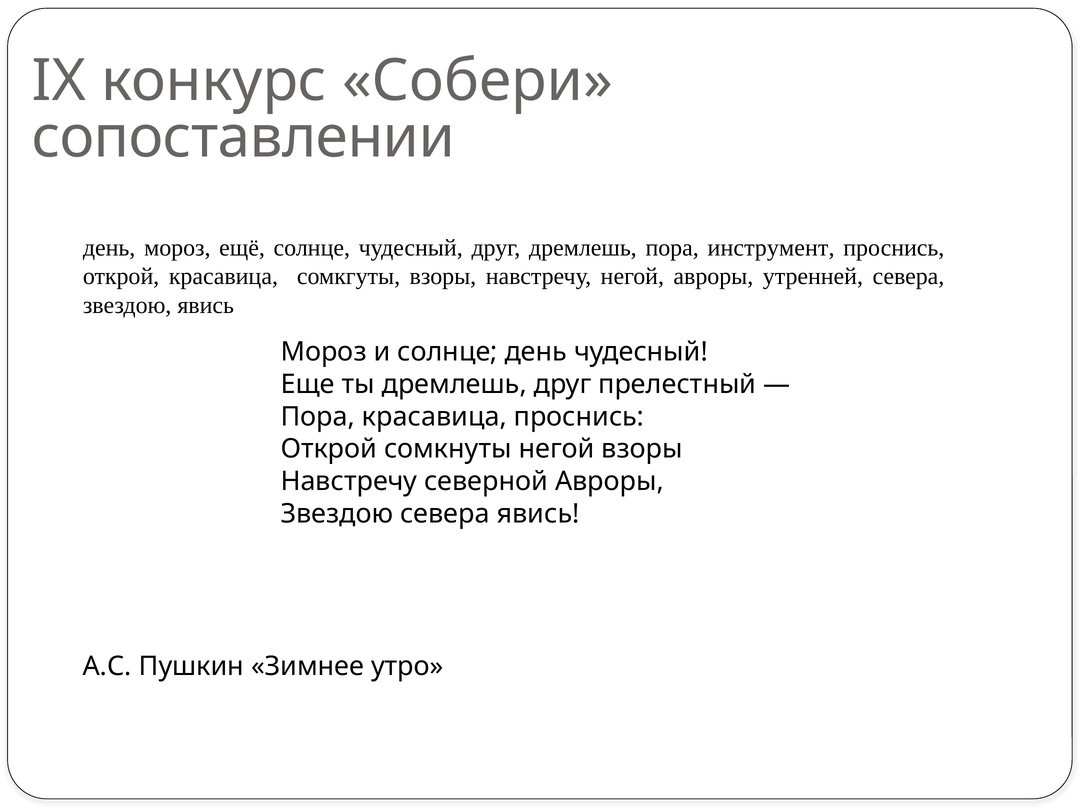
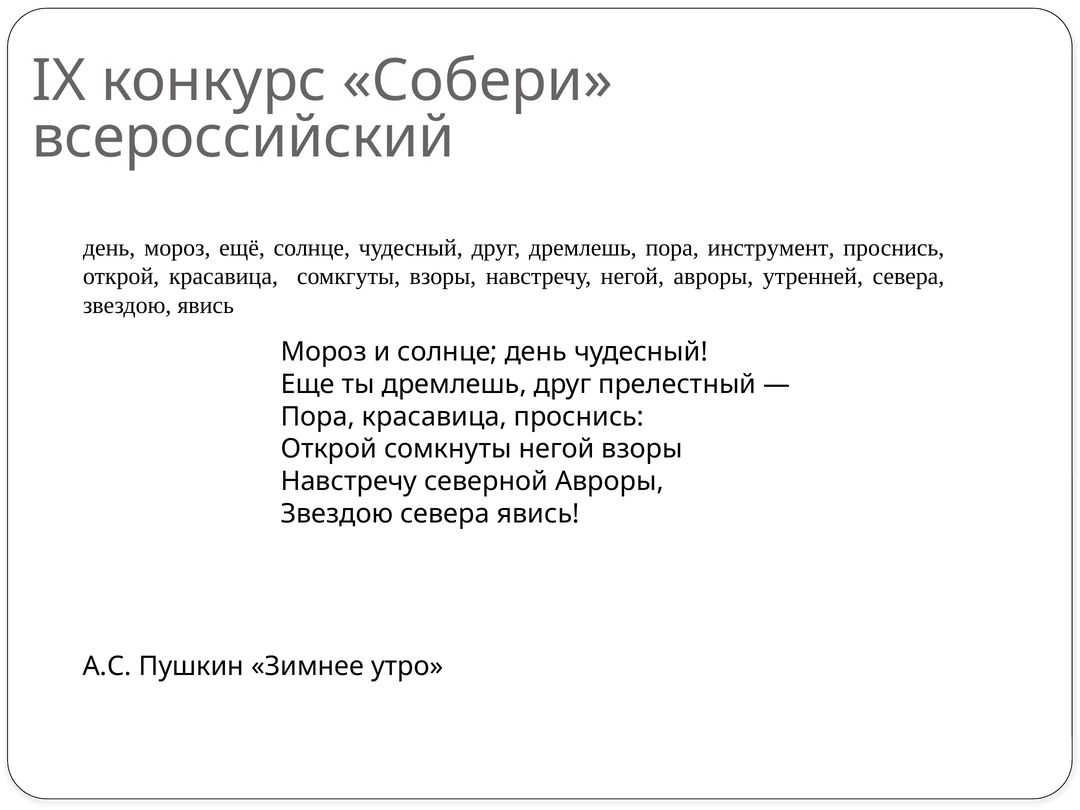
сопоставлении: сопоставлении -> всероссийский
